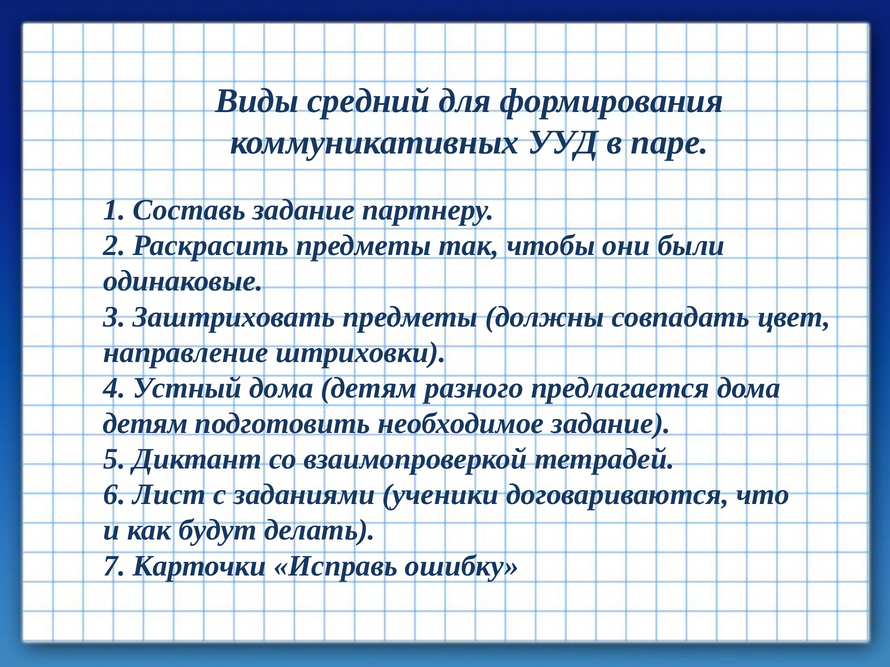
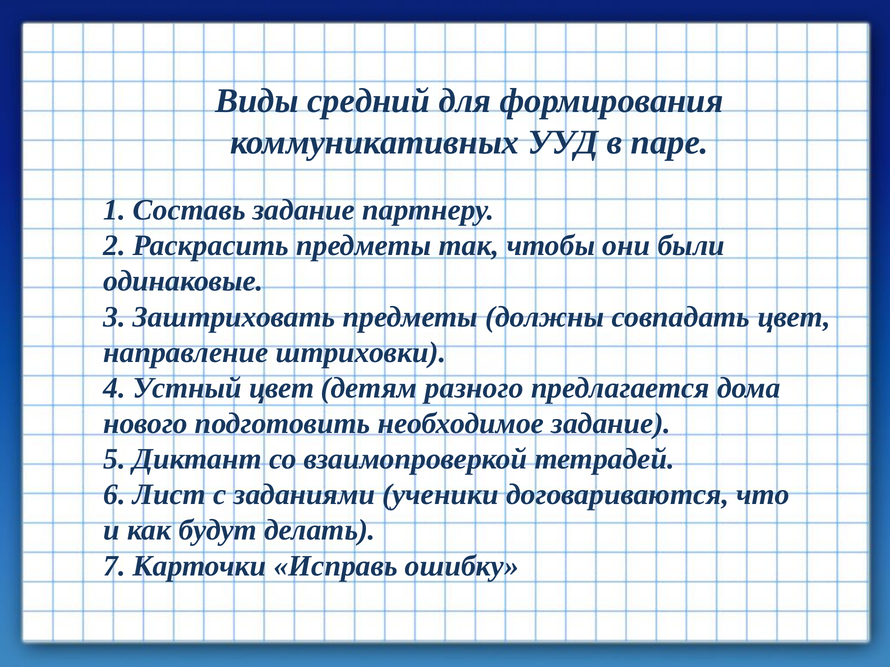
Устный дома: дома -> цвет
детям at (146, 424): детям -> нового
